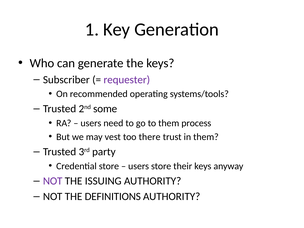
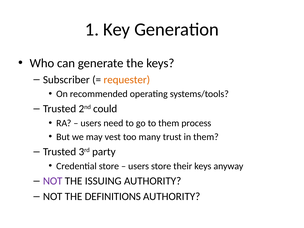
requester colour: purple -> orange
some: some -> could
there: there -> many
